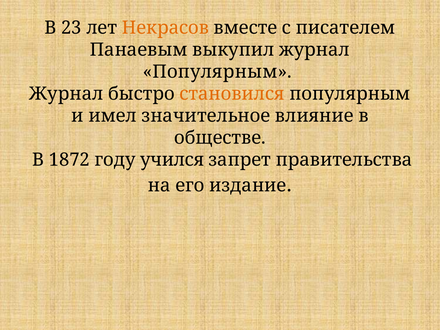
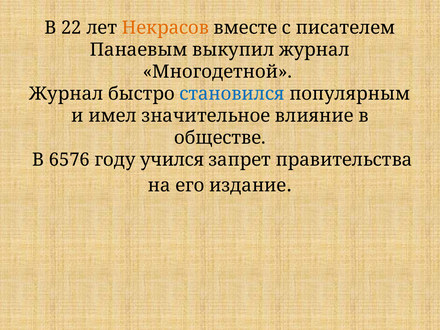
23: 23 -> 22
Популярным at (217, 72): Популярным -> Многодетной
становился colour: orange -> blue
1872: 1872 -> 6576
